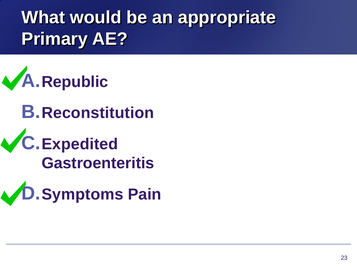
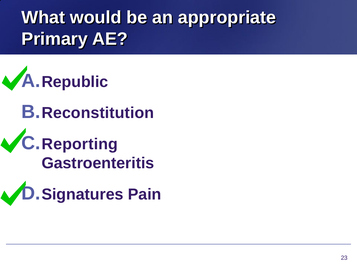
Expedited: Expedited -> Reporting
Symptoms: Symptoms -> Signatures
